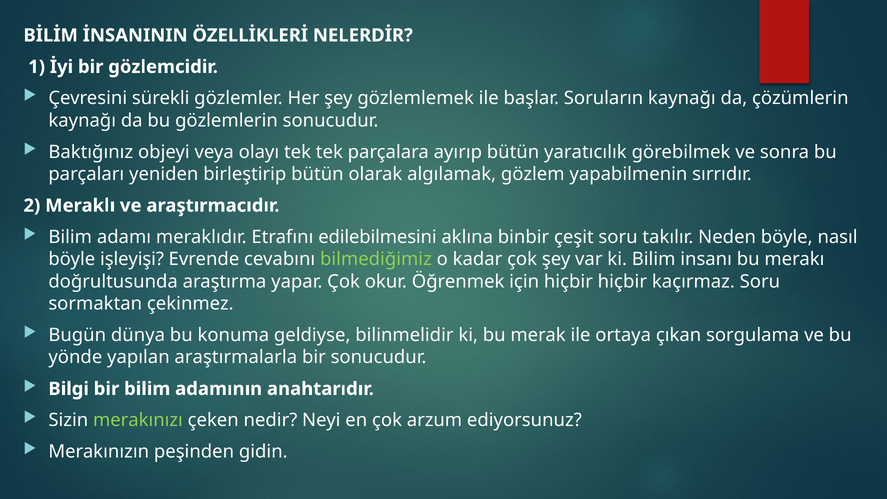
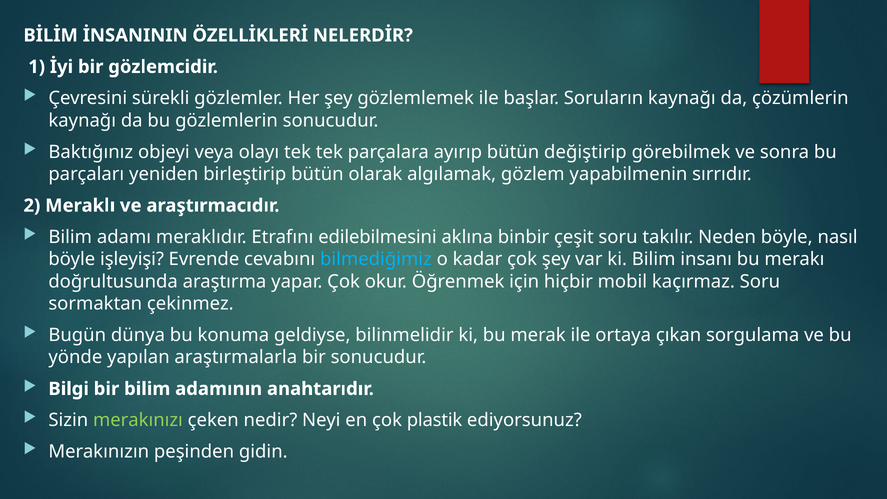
yaratıcılık: yaratıcılık -> değiştirip
bilmediğimiz colour: light green -> light blue
hiçbir hiçbir: hiçbir -> mobil
arzum: arzum -> plastik
